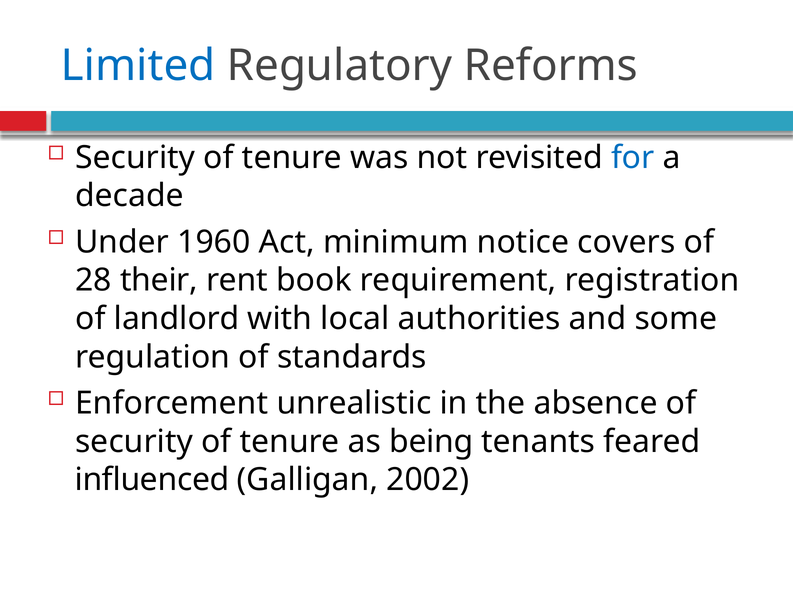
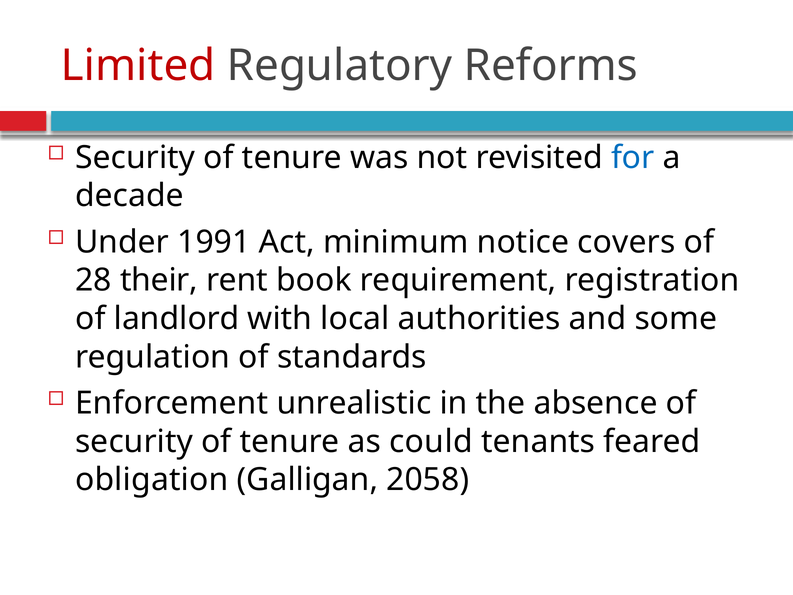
Limited colour: blue -> red
1960: 1960 -> 1991
being: being -> could
influenced: influenced -> obligation
2002: 2002 -> 2058
